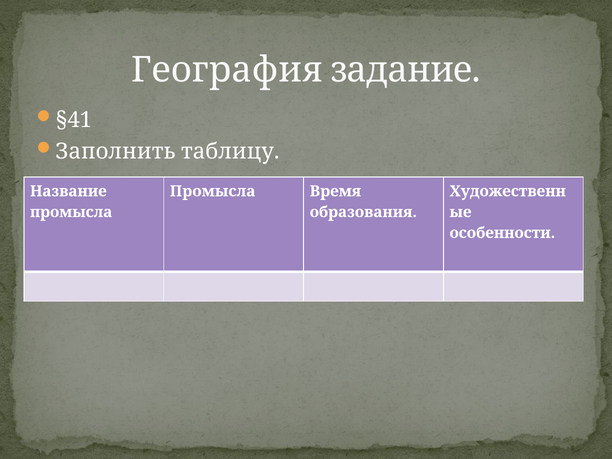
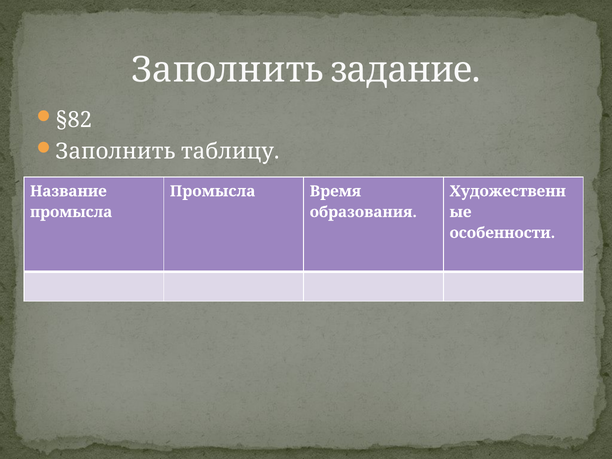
География at (227, 70): География -> Заполнить
§41: §41 -> §82
